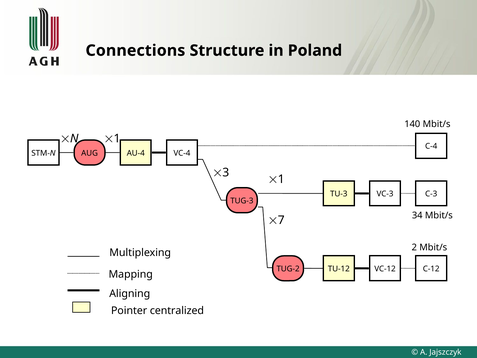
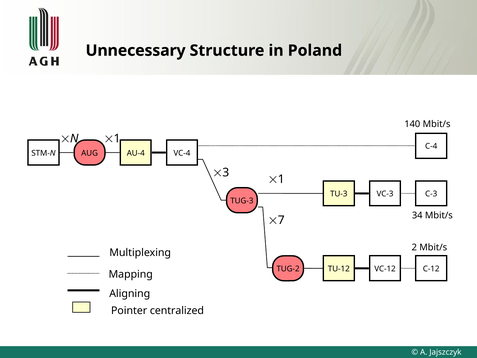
Connections: Connections -> Unnecessary
